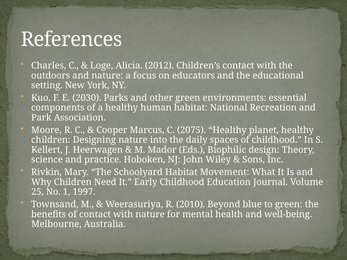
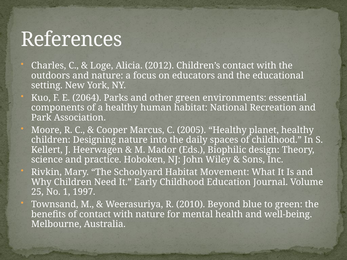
2030: 2030 -> 2064
2075: 2075 -> 2005
